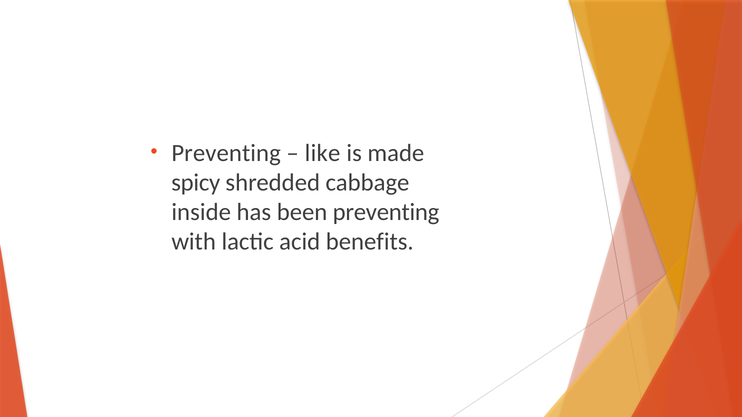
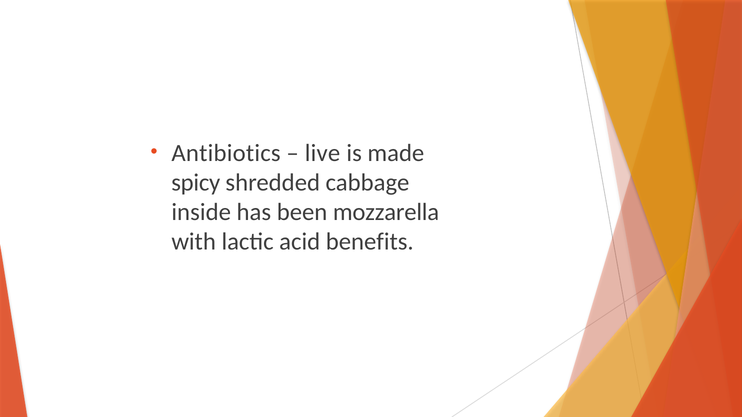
Preventing at (226, 153): Preventing -> Antibiotics
like: like -> live
been preventing: preventing -> mozzarella
